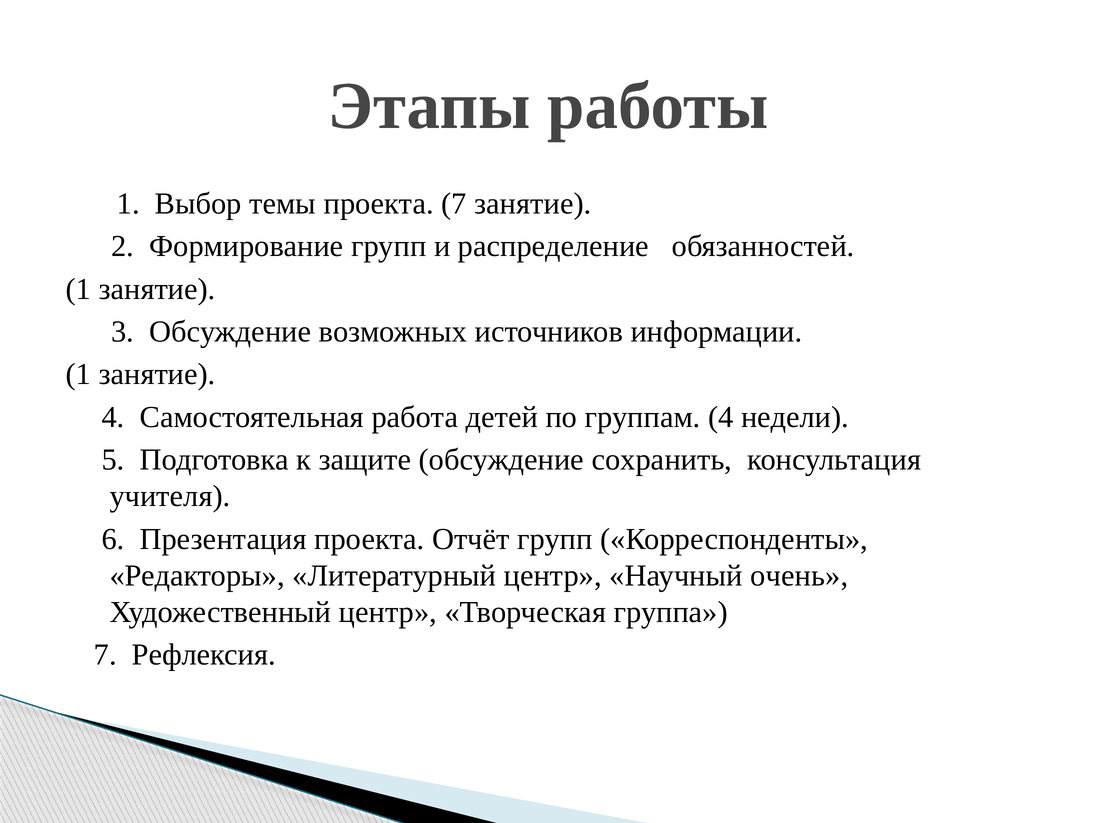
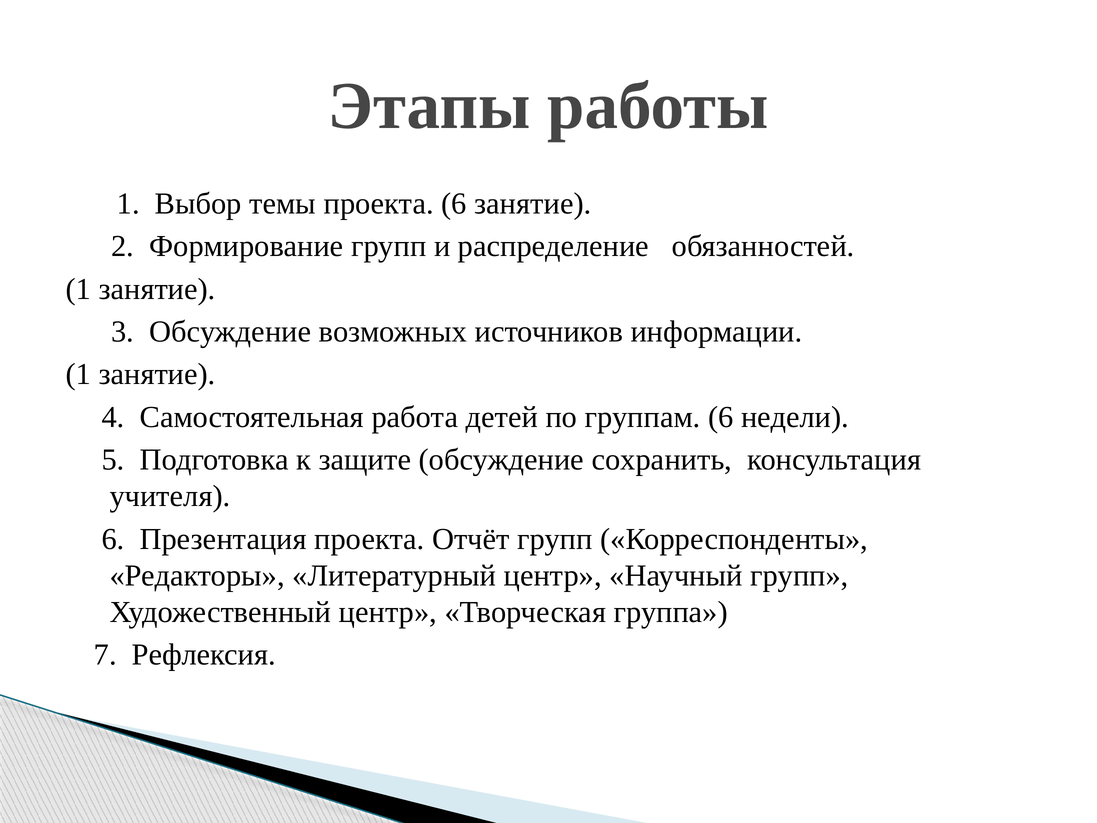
проекта 7: 7 -> 6
группам 4: 4 -> 6
Научный очень: очень -> групп
